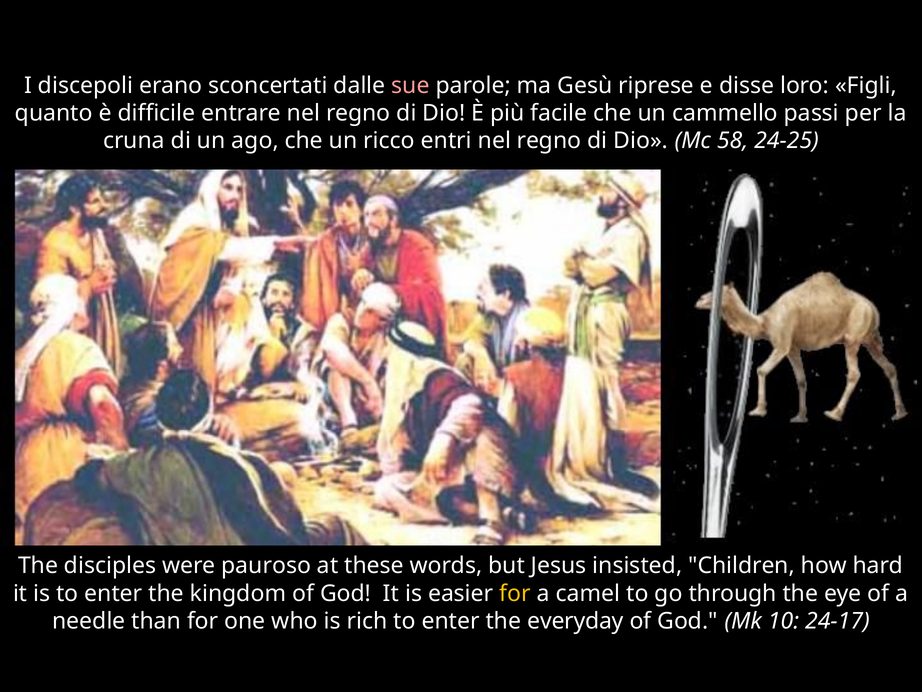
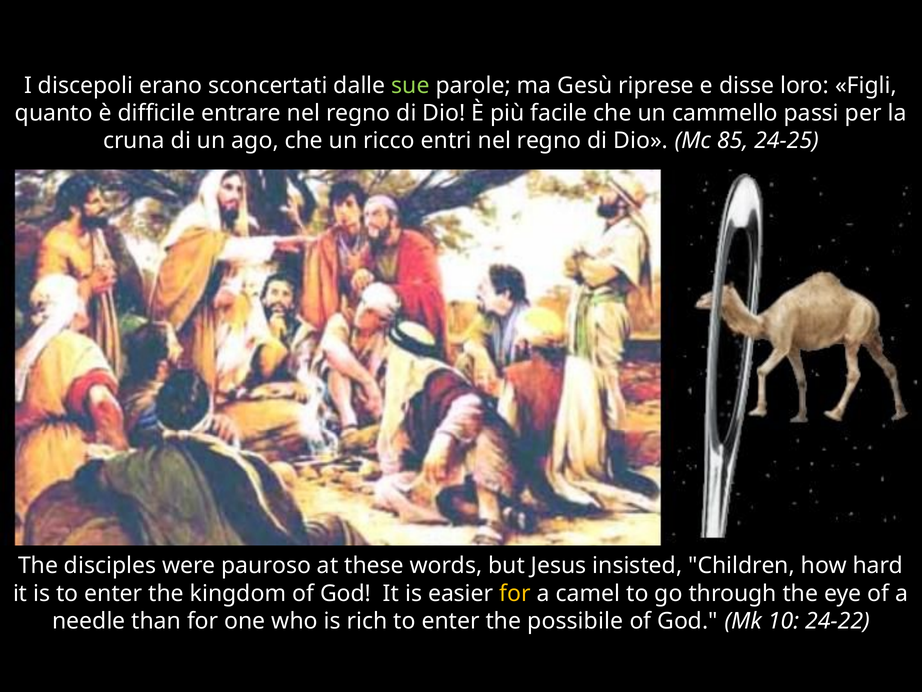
sue colour: pink -> light green
58: 58 -> 85
everyday: everyday -> possibile
24-17: 24-17 -> 24-22
